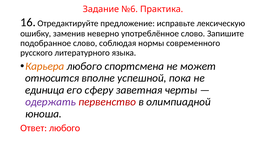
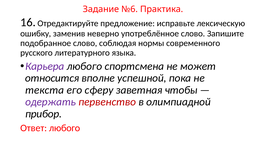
Карьера colour: orange -> purple
единица: единица -> текста
черты: черты -> чтобы
юноша: юноша -> прибор
